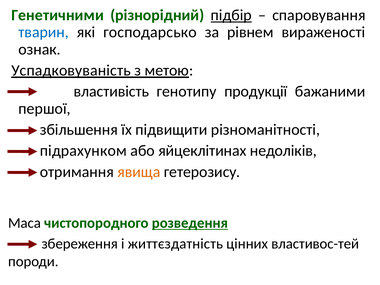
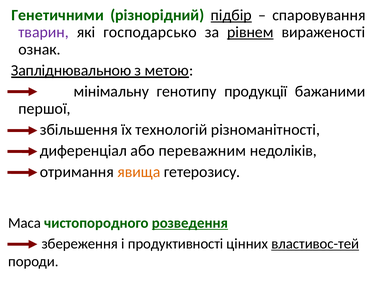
тварин colour: blue -> purple
рівнем underline: none -> present
Успадковуваність: Успадковуваність -> Запліднювальною
властивість: властивість -> мінімальну
підвищити: підвищити -> технологій
підрахунком: підрахунком -> диференціал
яйцеклітинах: яйцеклітинах -> переважним
життєздатність: життєздатність -> продуктивності
властивос-тей underline: none -> present
